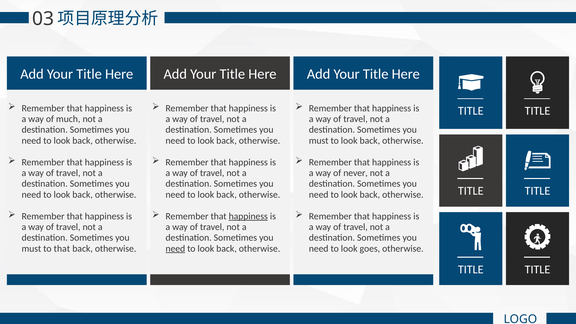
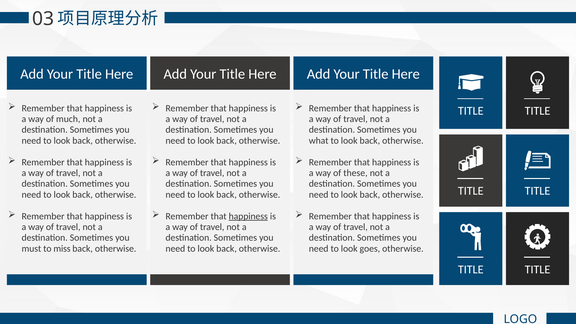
must at (319, 141): must -> what
never: never -> these
to that: that -> miss
need at (175, 249) underline: present -> none
